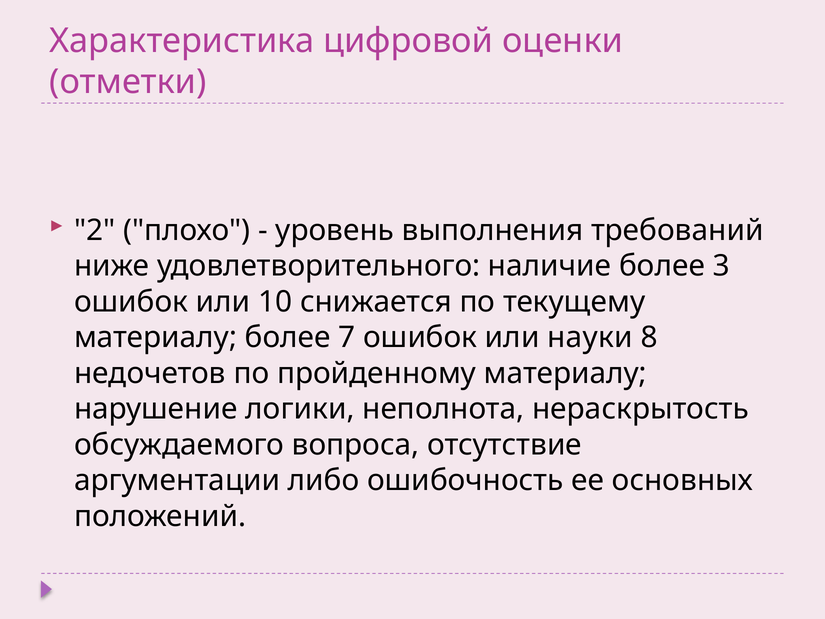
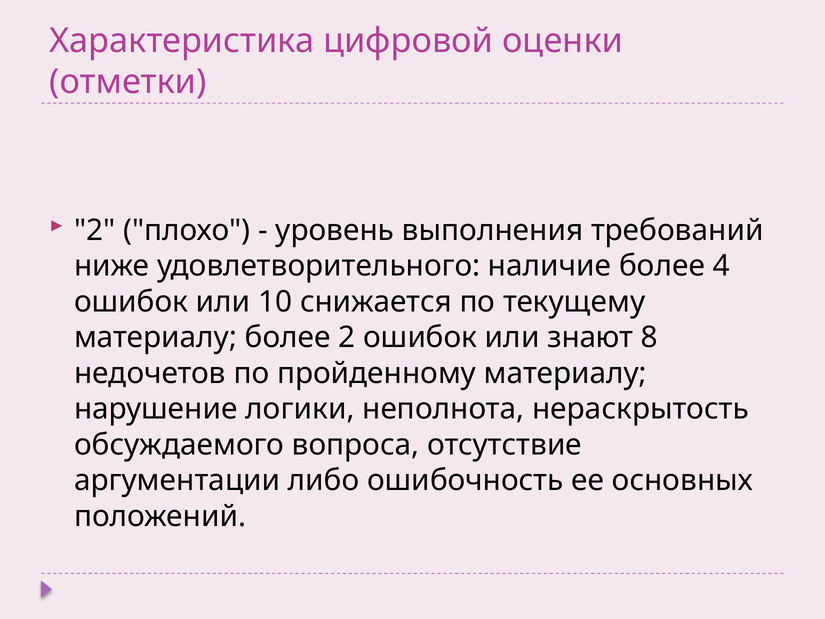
3: 3 -> 4
более 7: 7 -> 2
науки: науки -> знают
